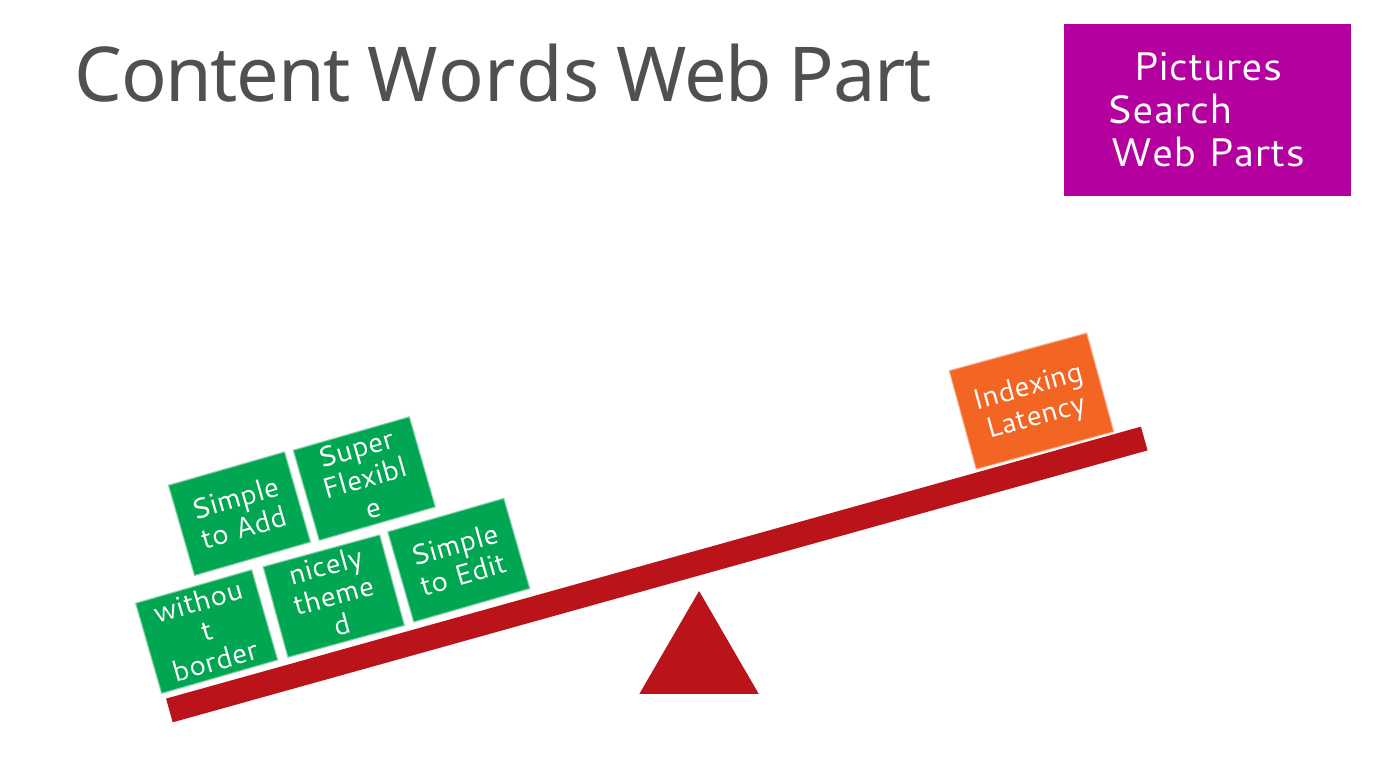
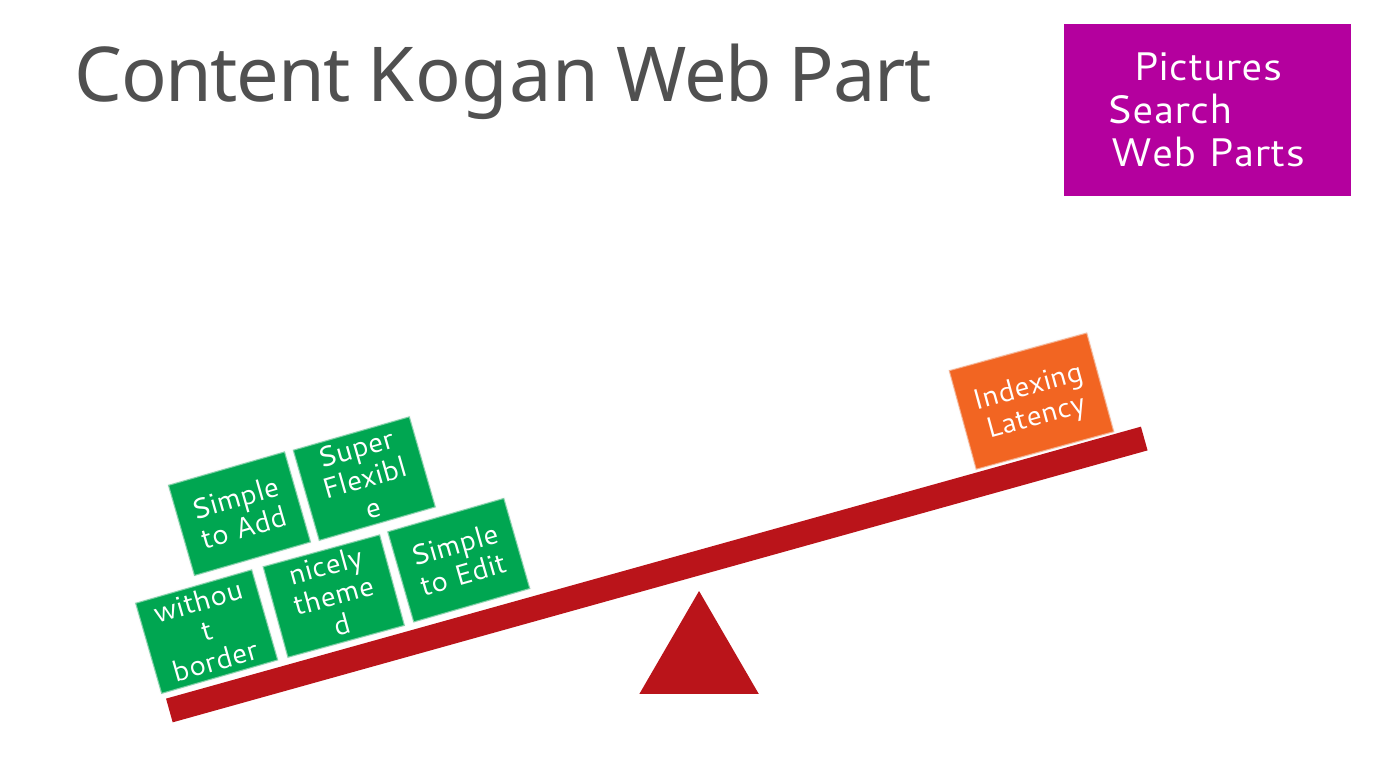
Words: Words -> Kogan
